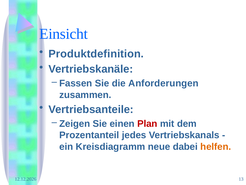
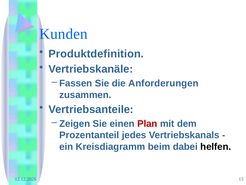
Einsicht: Einsicht -> Kunden
neue: neue -> beim
helfen colour: orange -> black
